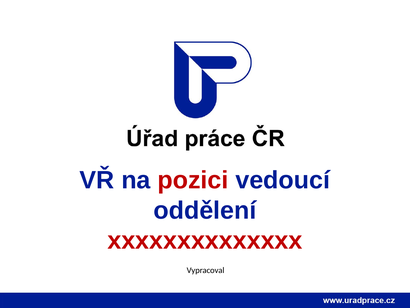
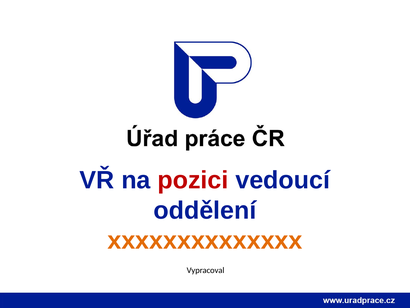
xxxxxxxxxxxxxx colour: red -> orange
